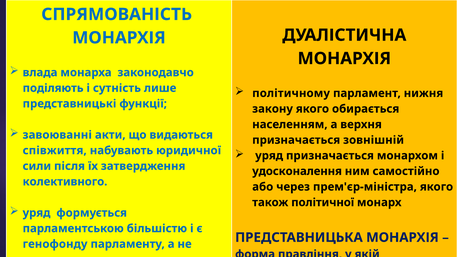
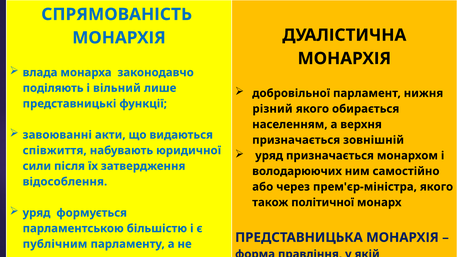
сутність: сутність -> вільний
політичному: політичному -> добровільної
закону: закону -> різний
удосконалення: удосконалення -> володарюючих
колективного: колективного -> відособлення
генофонду: генофонду -> публічним
